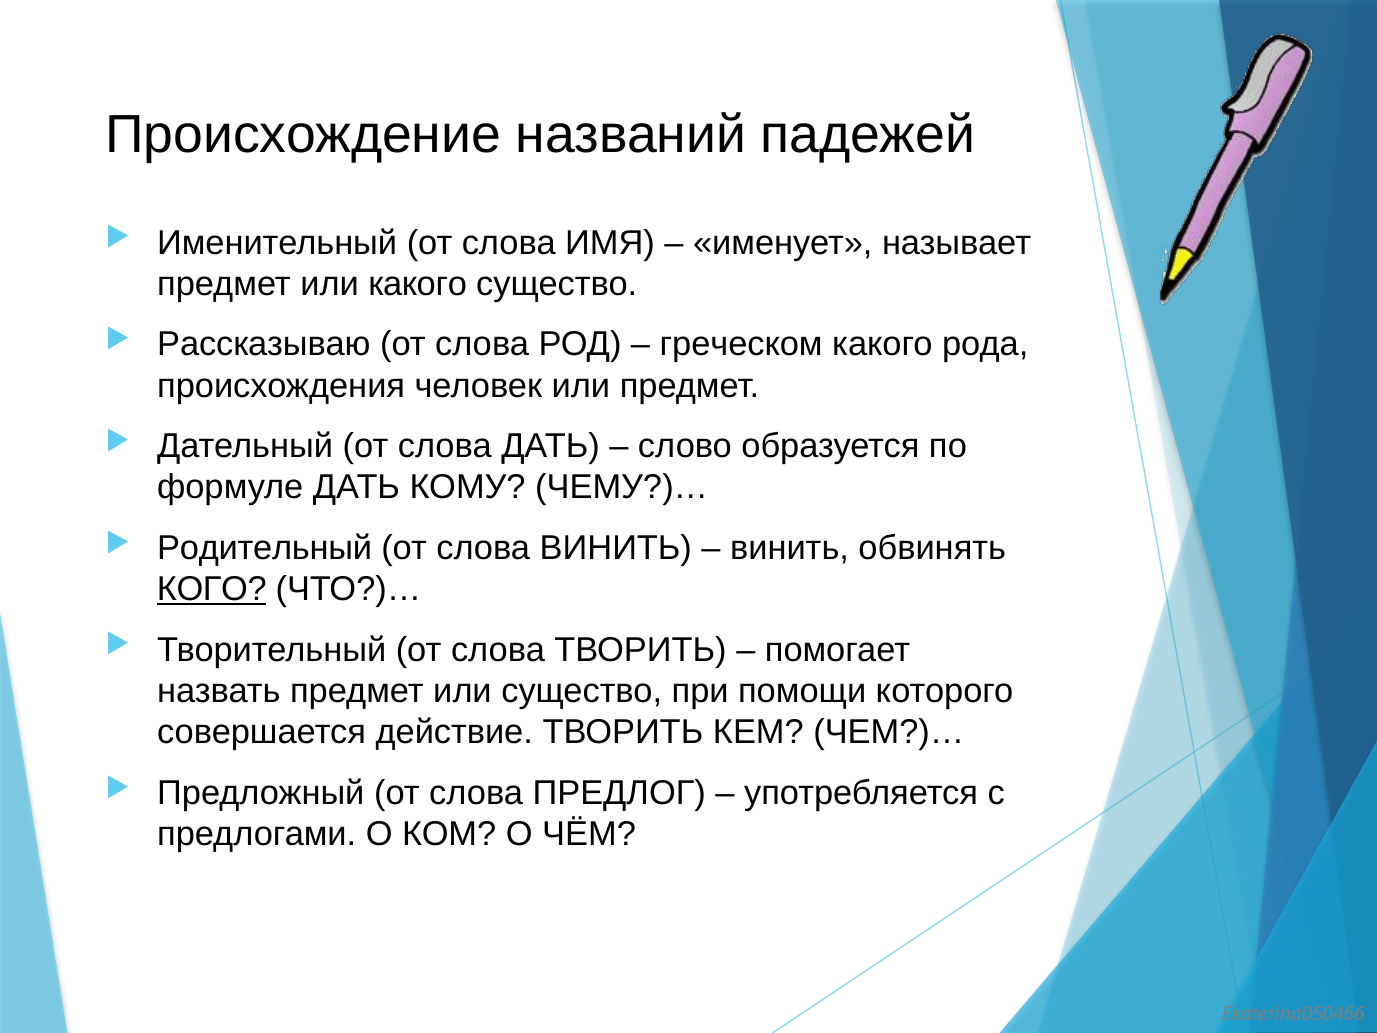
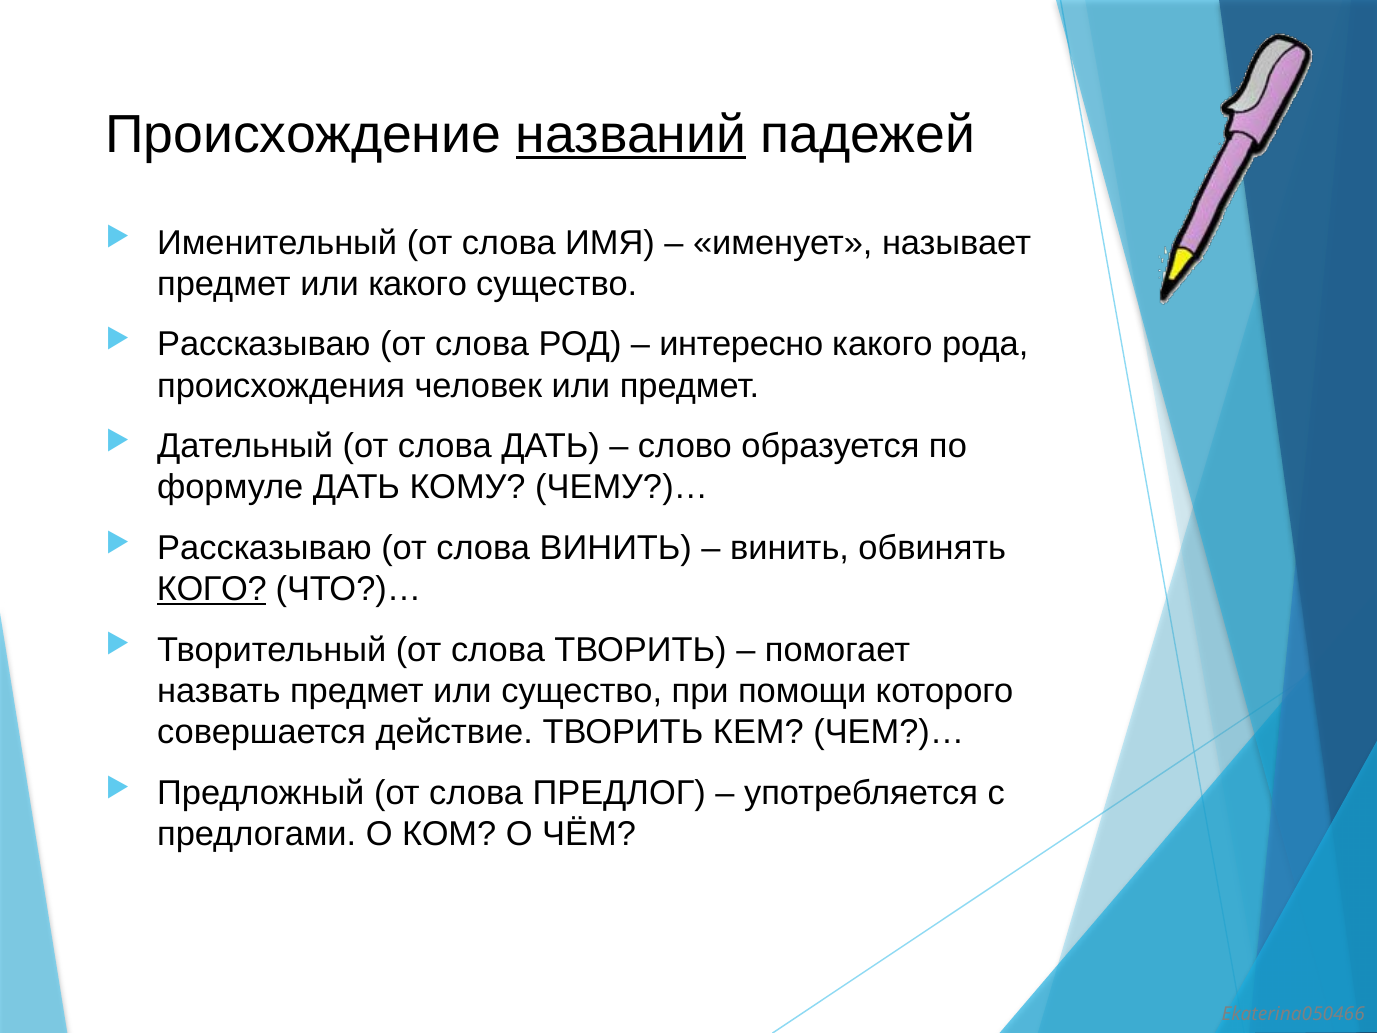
названий underline: none -> present
греческом: греческом -> интересно
Родительный at (265, 548): Родительный -> Рассказываю
